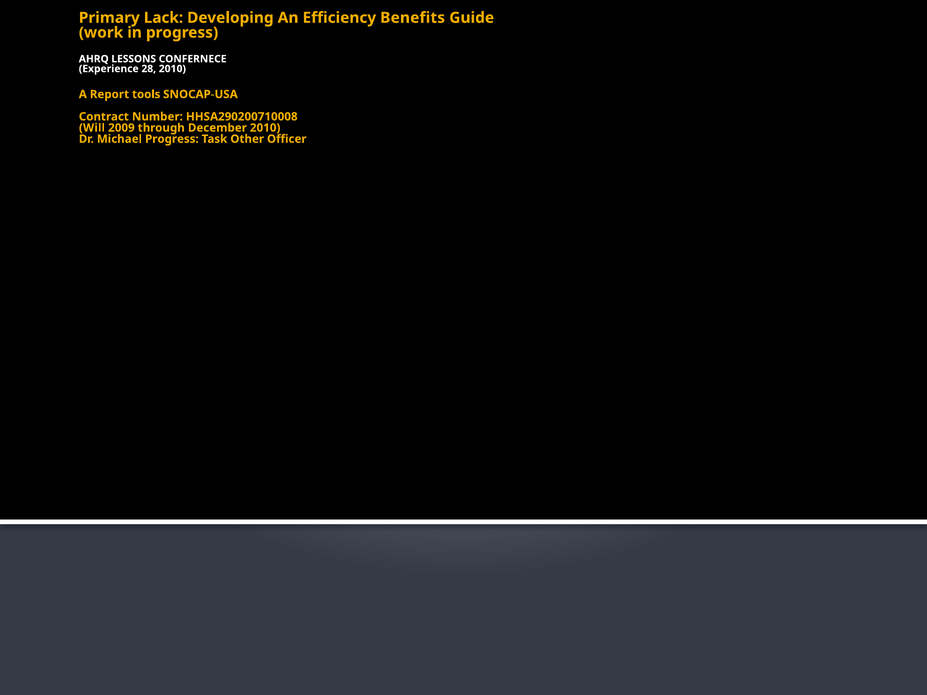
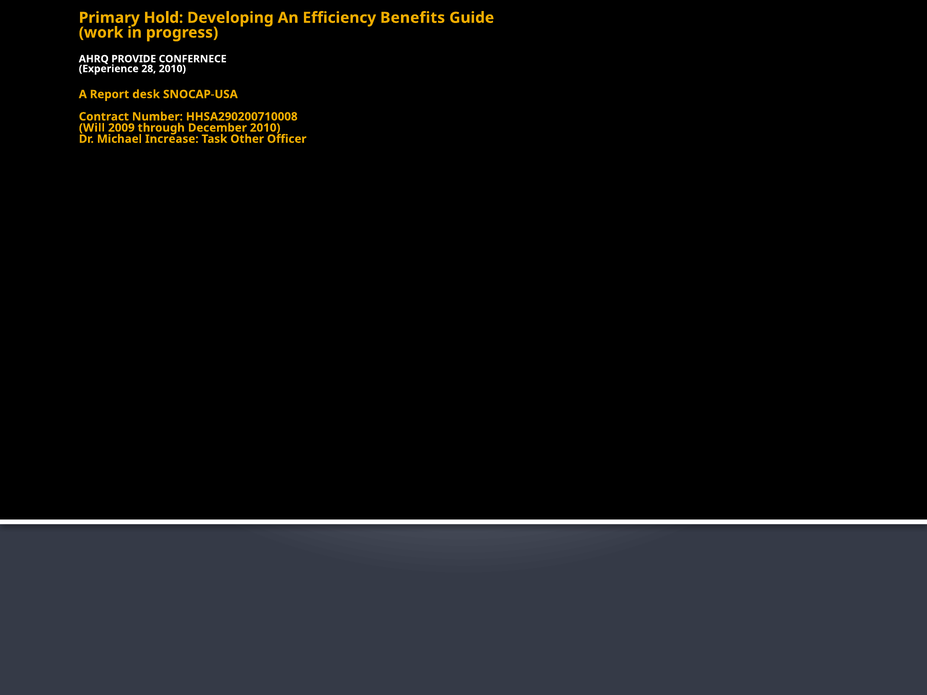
Lack: Lack -> Hold
LESSONS: LESSONS -> PROVIDE
tools: tools -> desk
Michael Progress: Progress -> Increase
